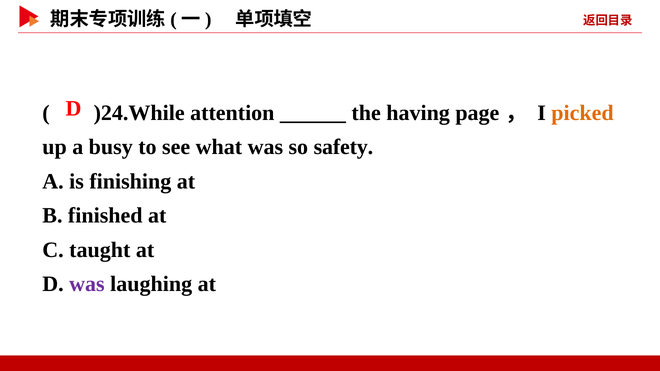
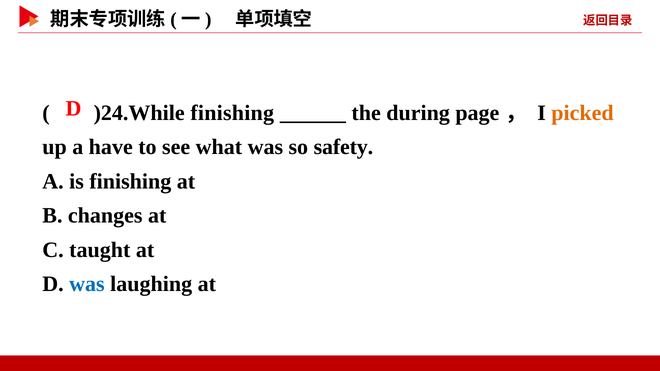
)24.While attention: attention -> finishing
having: having -> during
busy: busy -> have
finished: finished -> changes
was at (87, 284) colour: purple -> blue
